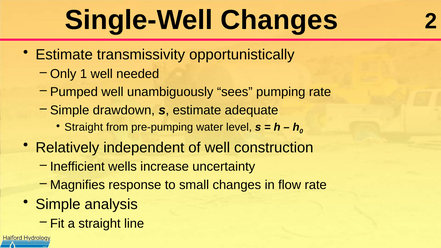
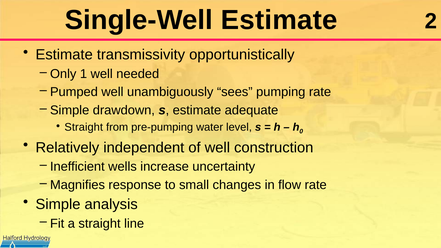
Single-Well Changes: Changes -> Estimate
